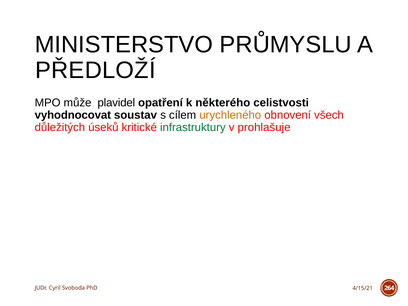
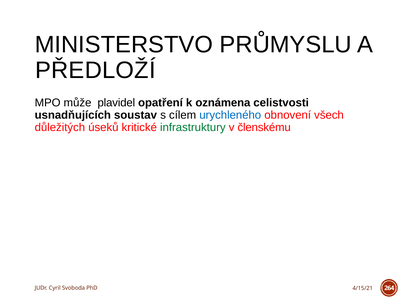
některého: některého -> oznámena
vyhodnocovat: vyhodnocovat -> usnadňujících
urychleného colour: orange -> blue
prohlašuje: prohlašuje -> členskému
